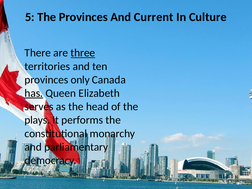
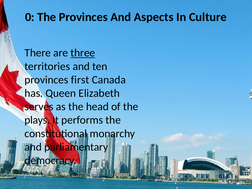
5: 5 -> 0
Current: Current -> Aspects
only: only -> first
has underline: present -> none
